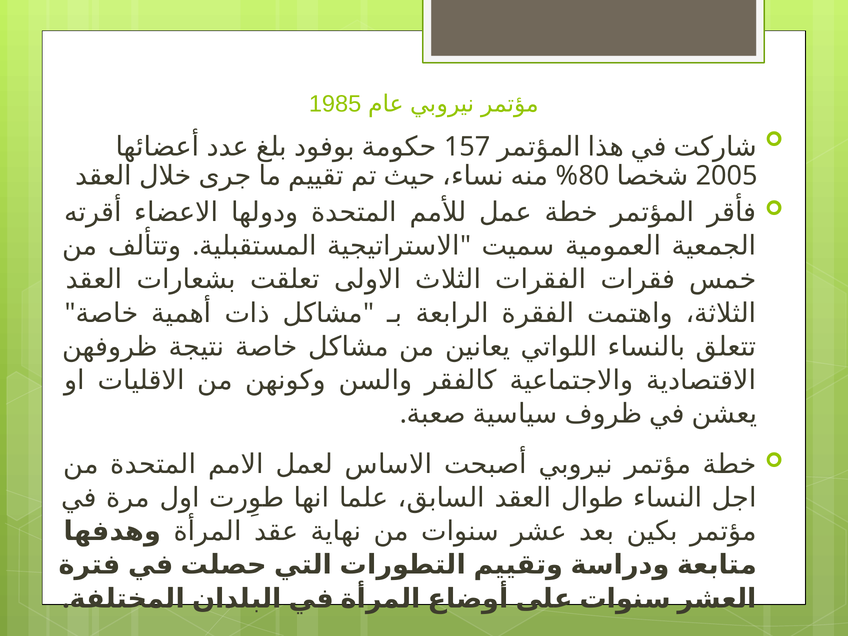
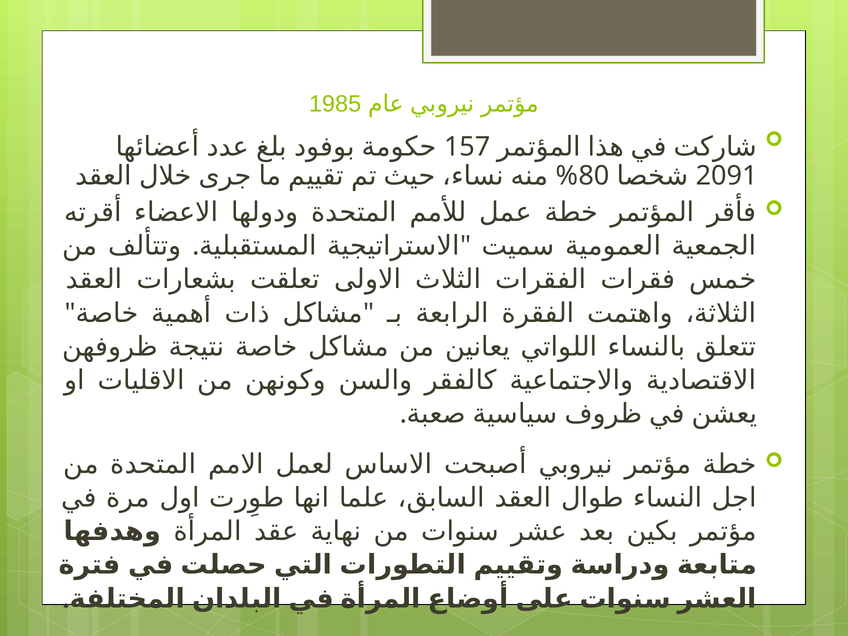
2005: 2005 -> 2091
